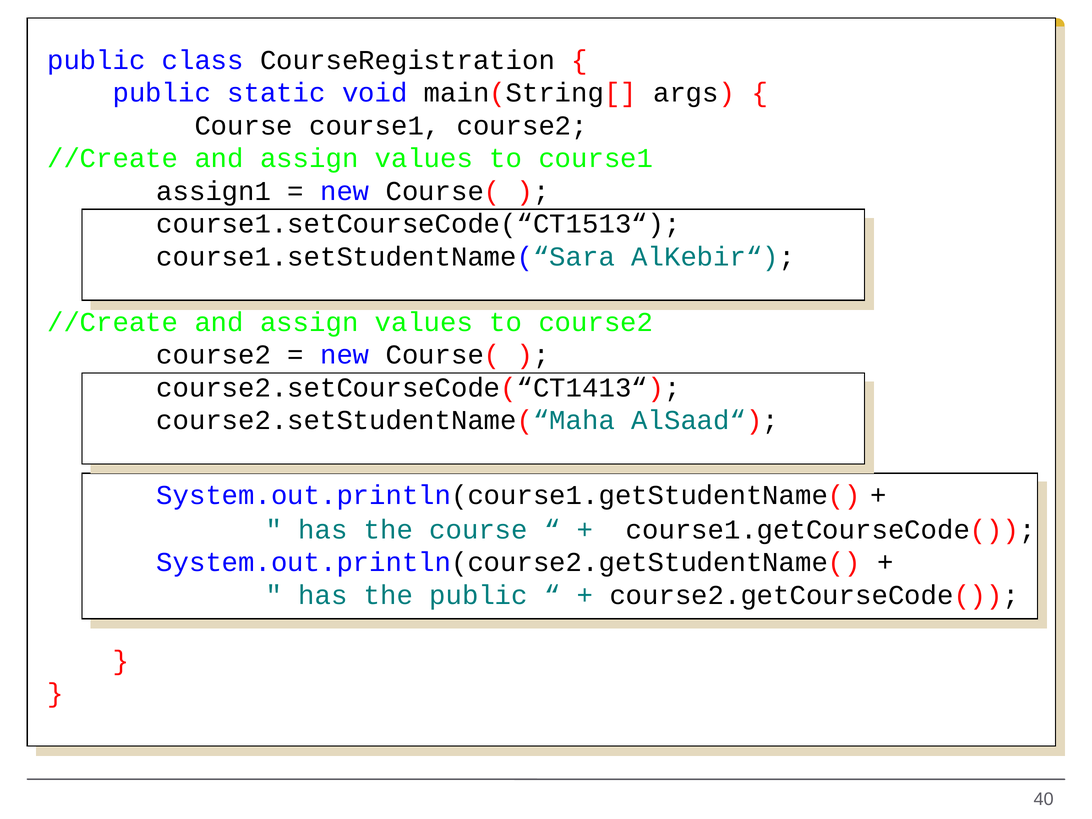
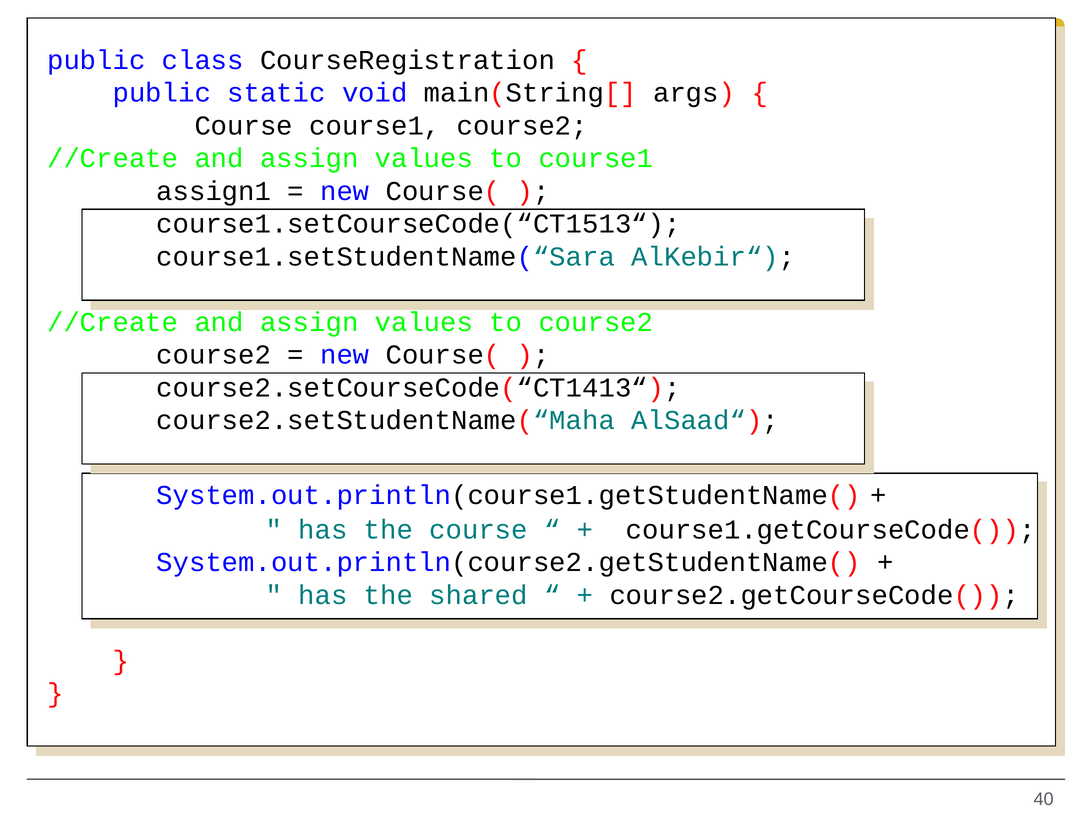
the public: public -> shared
